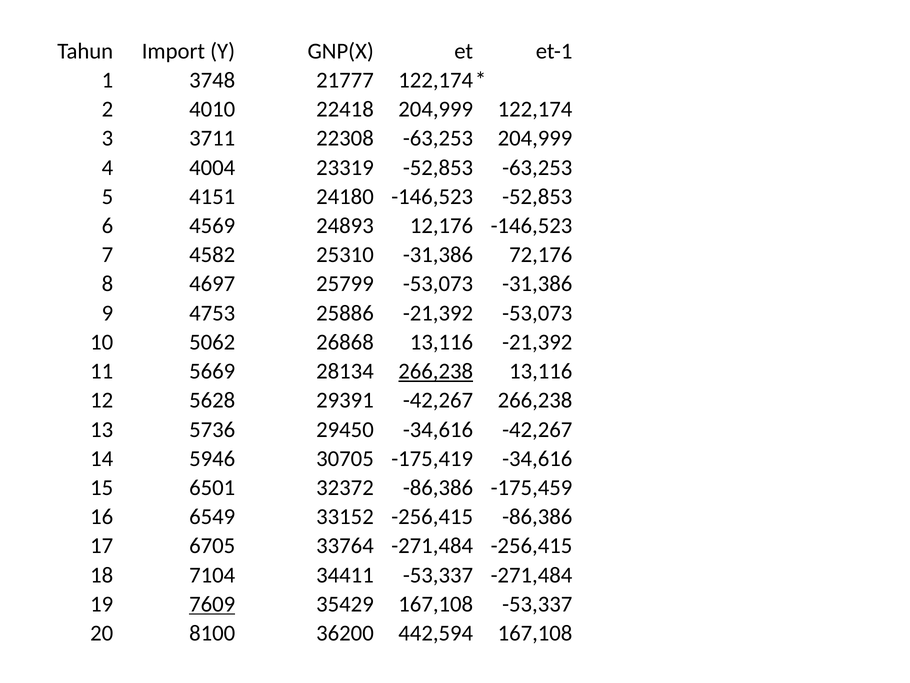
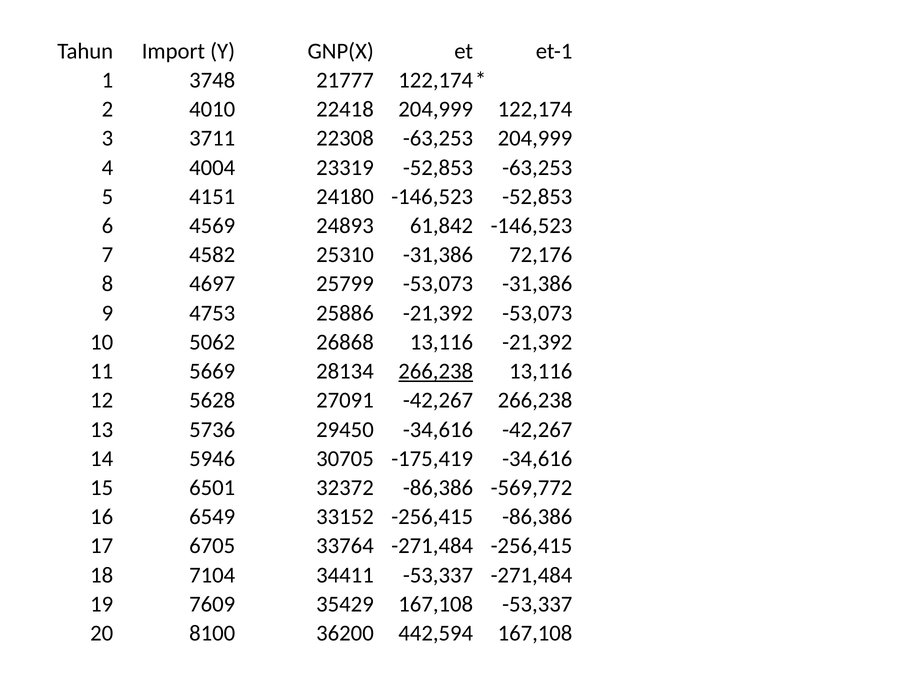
12,176: 12,176 -> 61,842
29391: 29391 -> 27091
-175,459: -175,459 -> -569,772
7609 underline: present -> none
